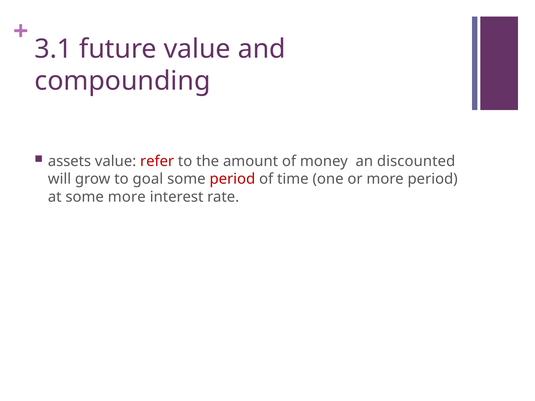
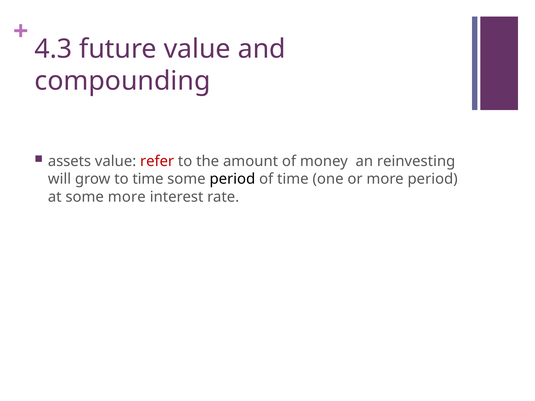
3.1: 3.1 -> 4.3
discounted: discounted -> reinvesting
to goal: goal -> time
period at (232, 179) colour: red -> black
